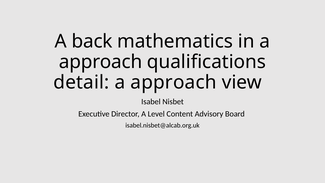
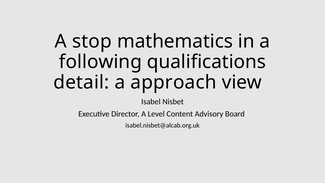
back: back -> stop
approach at (101, 62): approach -> following
